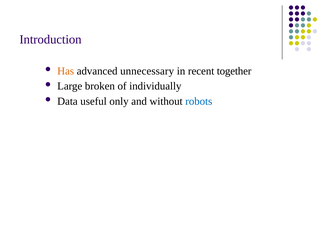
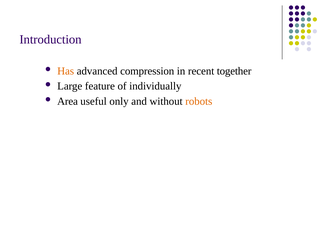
unnecessary: unnecessary -> compression
broken: broken -> feature
Data: Data -> Area
robots colour: blue -> orange
